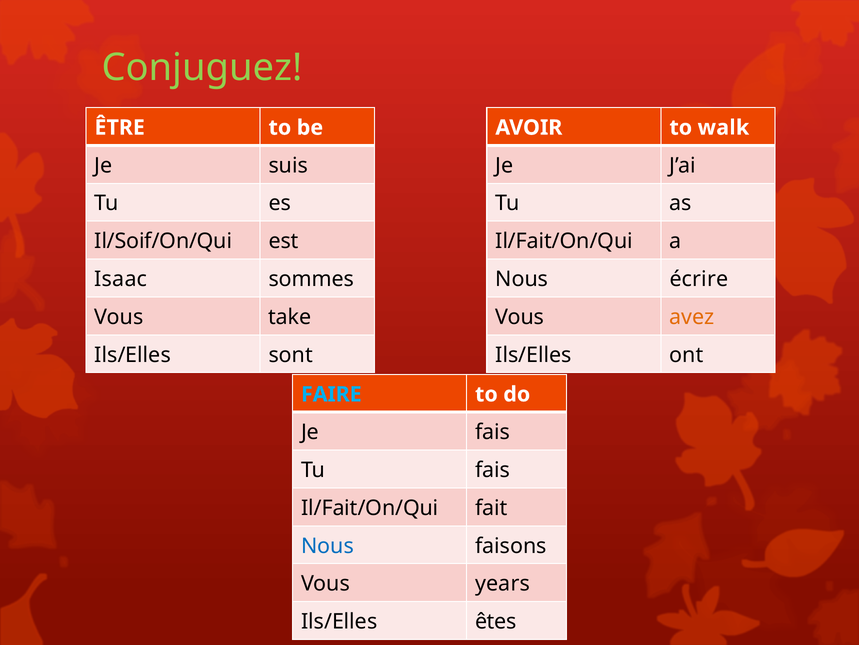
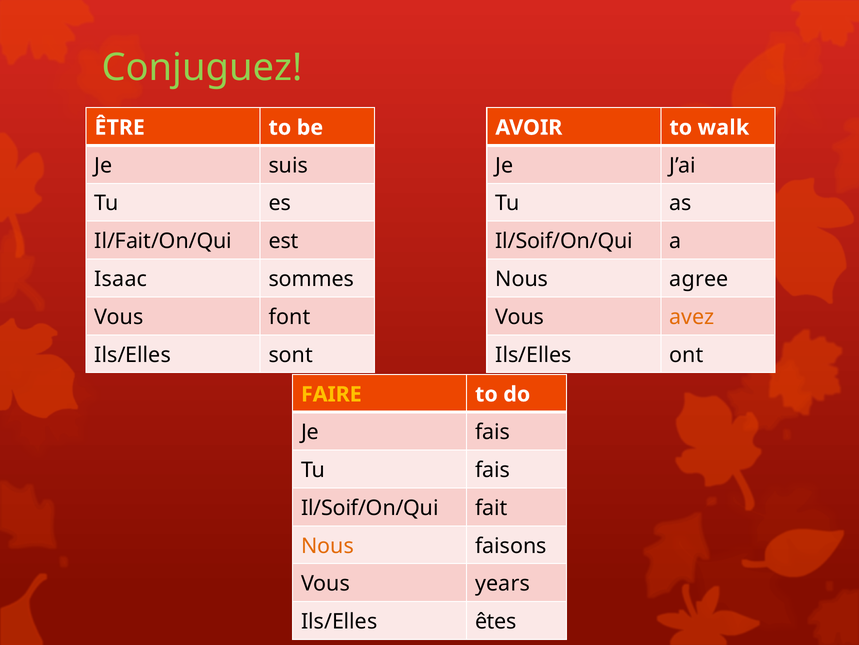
Il/Soif/On/Qui: Il/Soif/On/Qui -> Il/Fait/On/Qui
Il/Fait/On/Qui at (564, 241): Il/Fait/On/Qui -> Il/Soif/On/Qui
écrire: écrire -> agree
take: take -> font
FAIRE colour: light blue -> yellow
Il/Fait/On/Qui at (370, 507): Il/Fait/On/Qui -> Il/Soif/On/Qui
Nous at (327, 545) colour: blue -> orange
